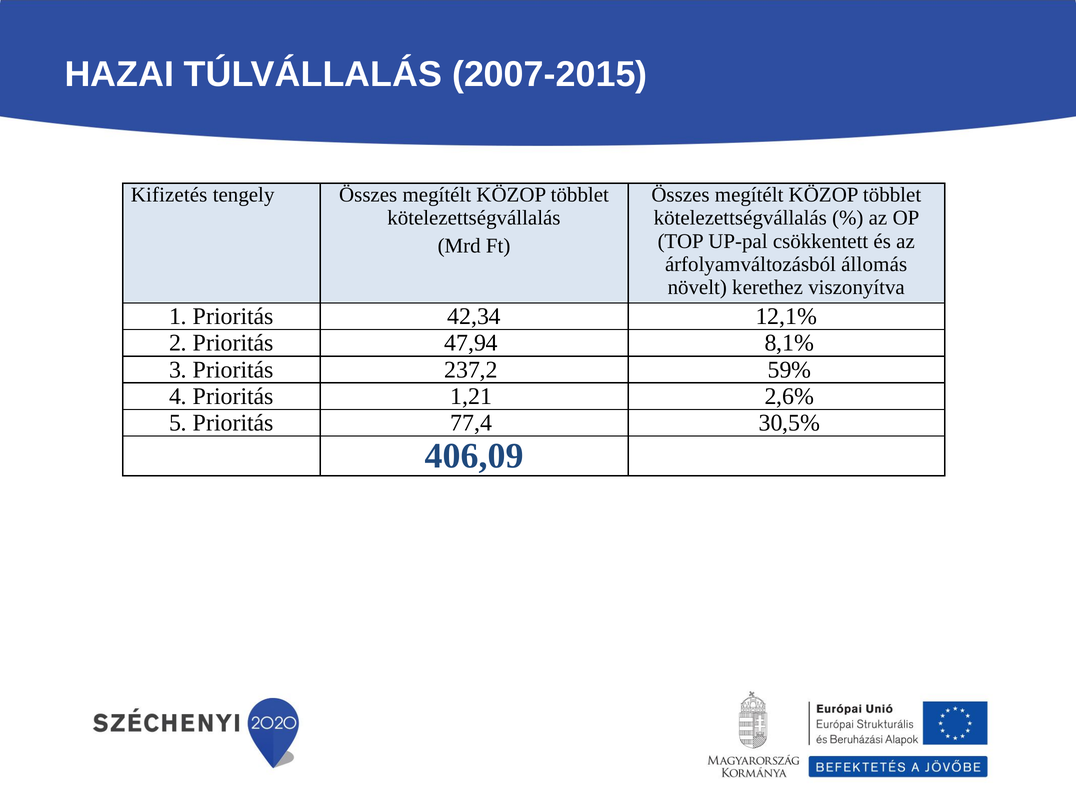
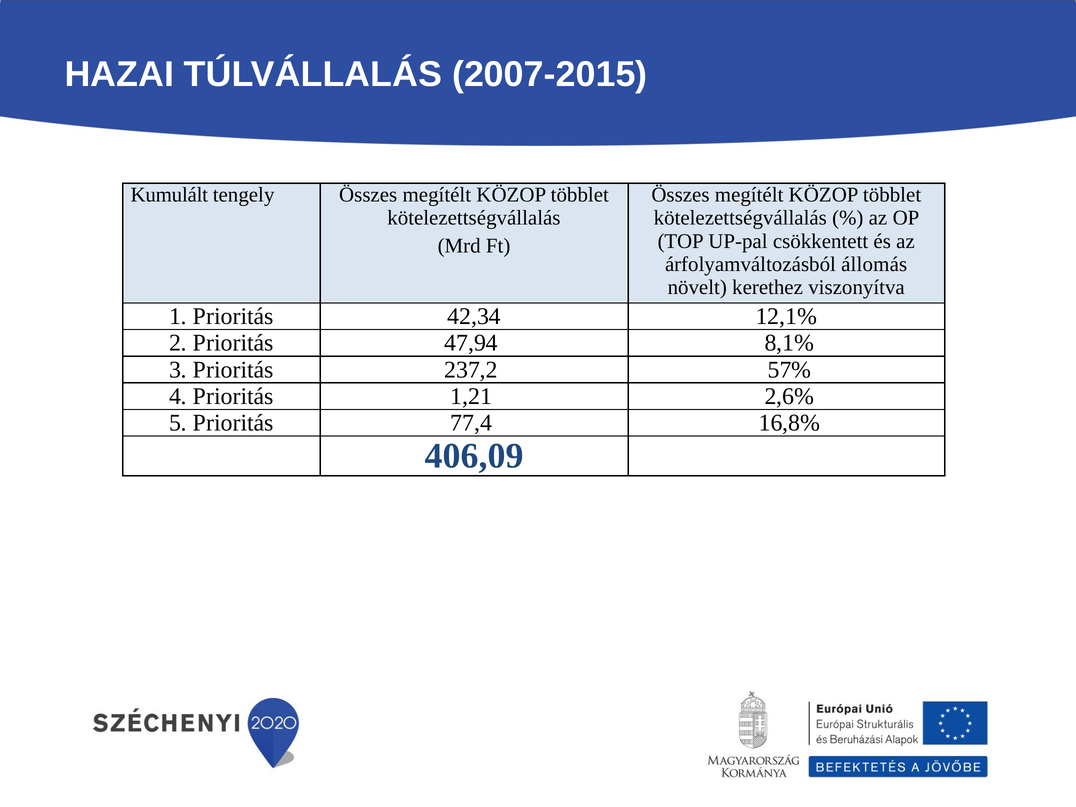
Kifizetés: Kifizetés -> Kumulált
59%: 59% -> 57%
30,5%: 30,5% -> 16,8%
